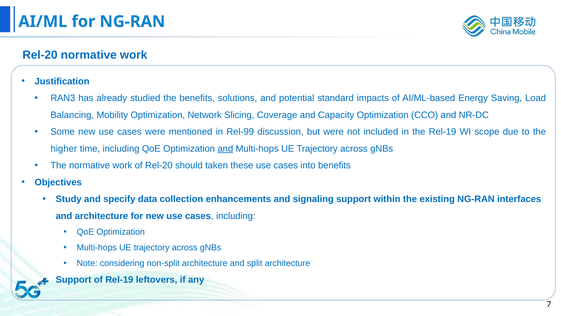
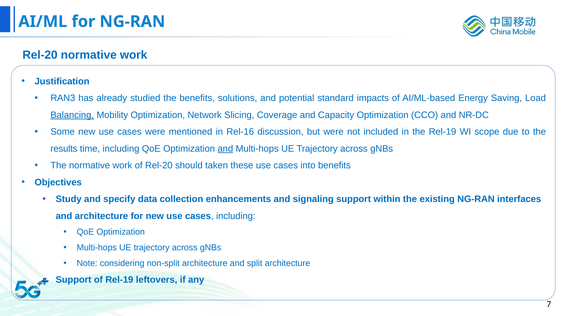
Balancing underline: none -> present
Rel-99: Rel-99 -> Rel-16
higher: higher -> results
